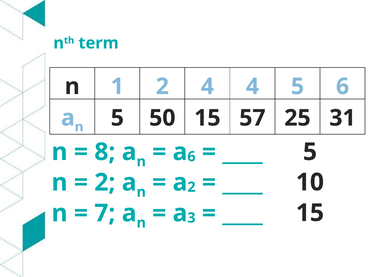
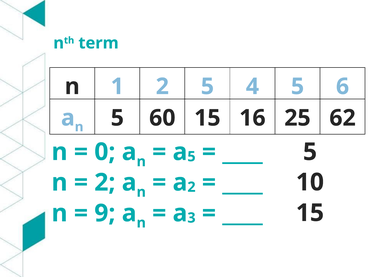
2 4: 4 -> 5
50: 50 -> 60
57: 57 -> 16
31: 31 -> 62
8: 8 -> 0
6 at (191, 156): 6 -> 5
7: 7 -> 9
